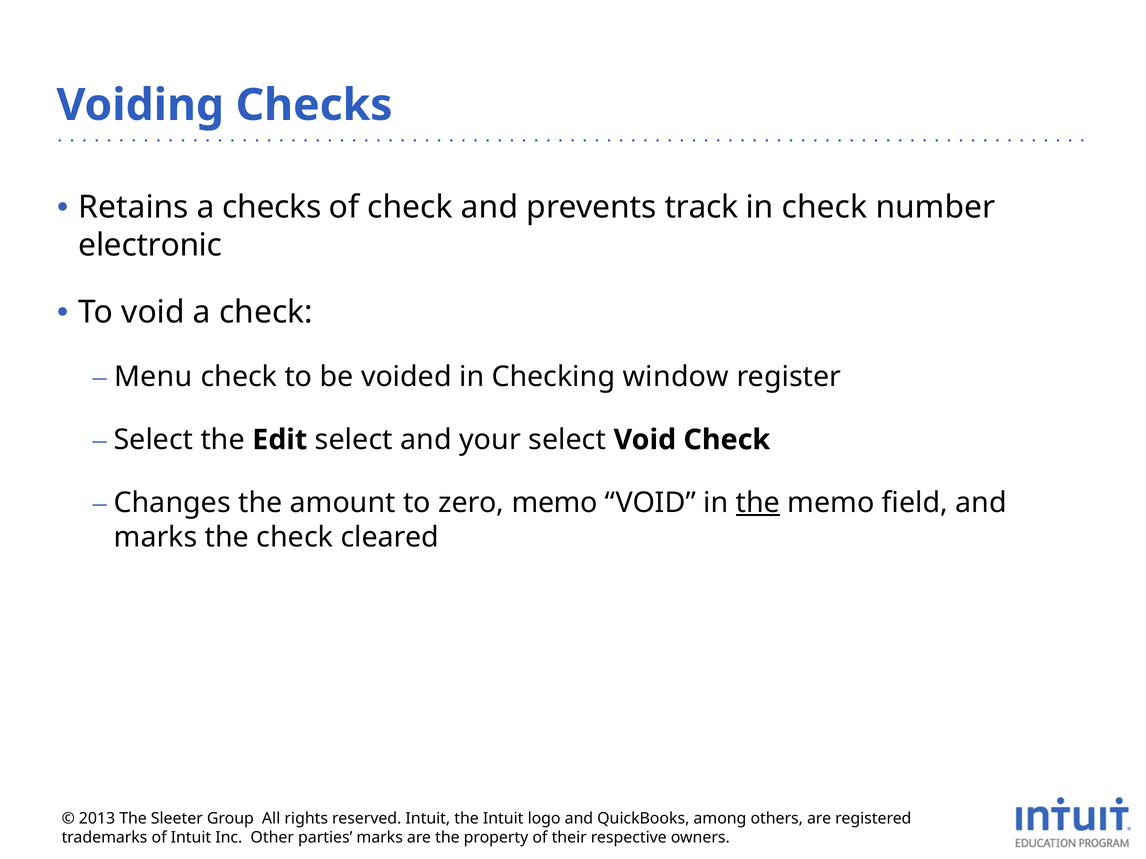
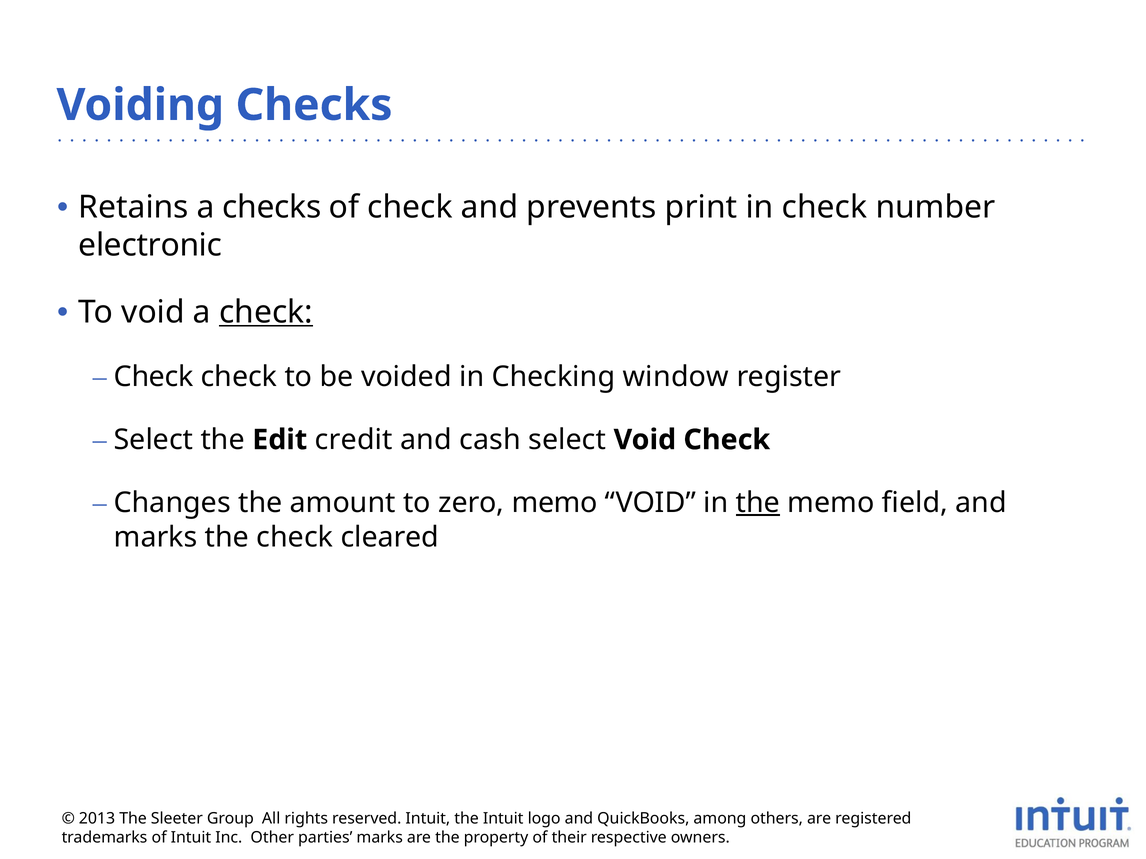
track: track -> print
check at (266, 312) underline: none -> present
Menu at (153, 377): Menu -> Check
Edit select: select -> credit
your: your -> cash
